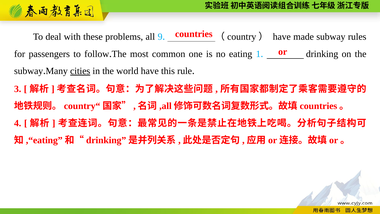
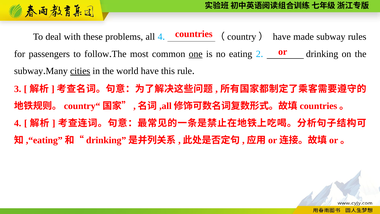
all 9: 9 -> 4
one underline: none -> present
1: 1 -> 2
